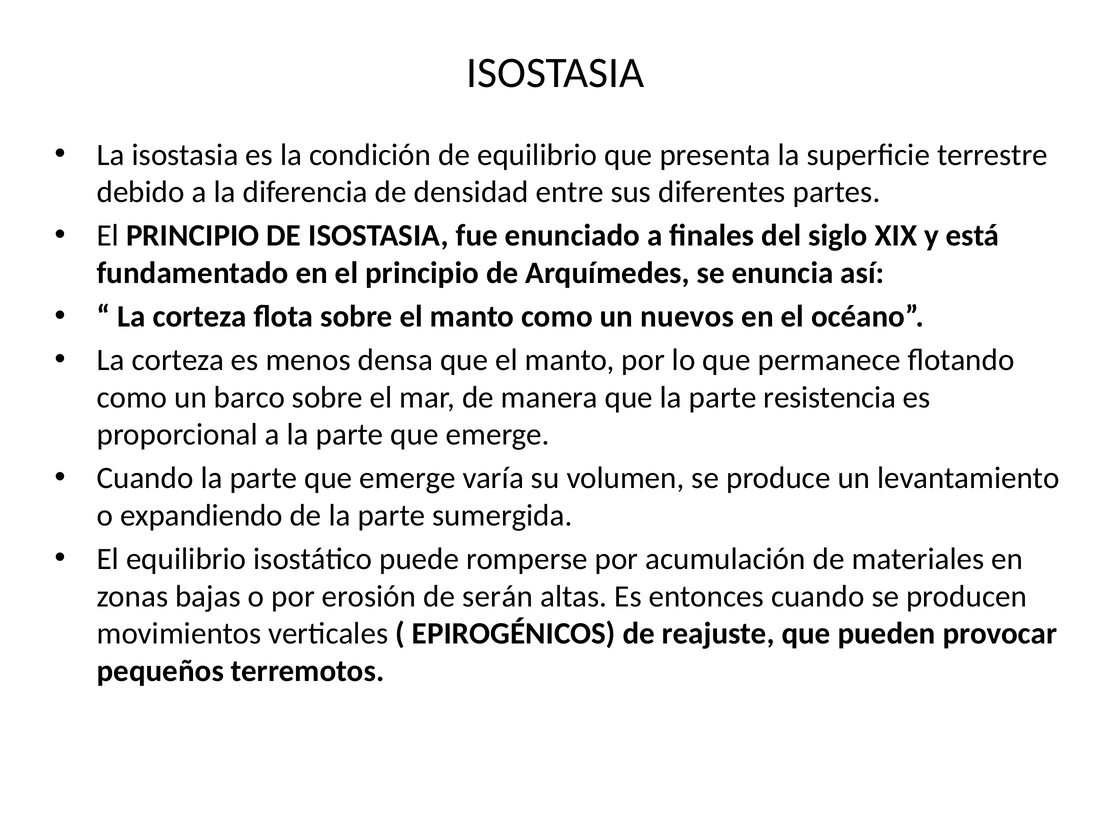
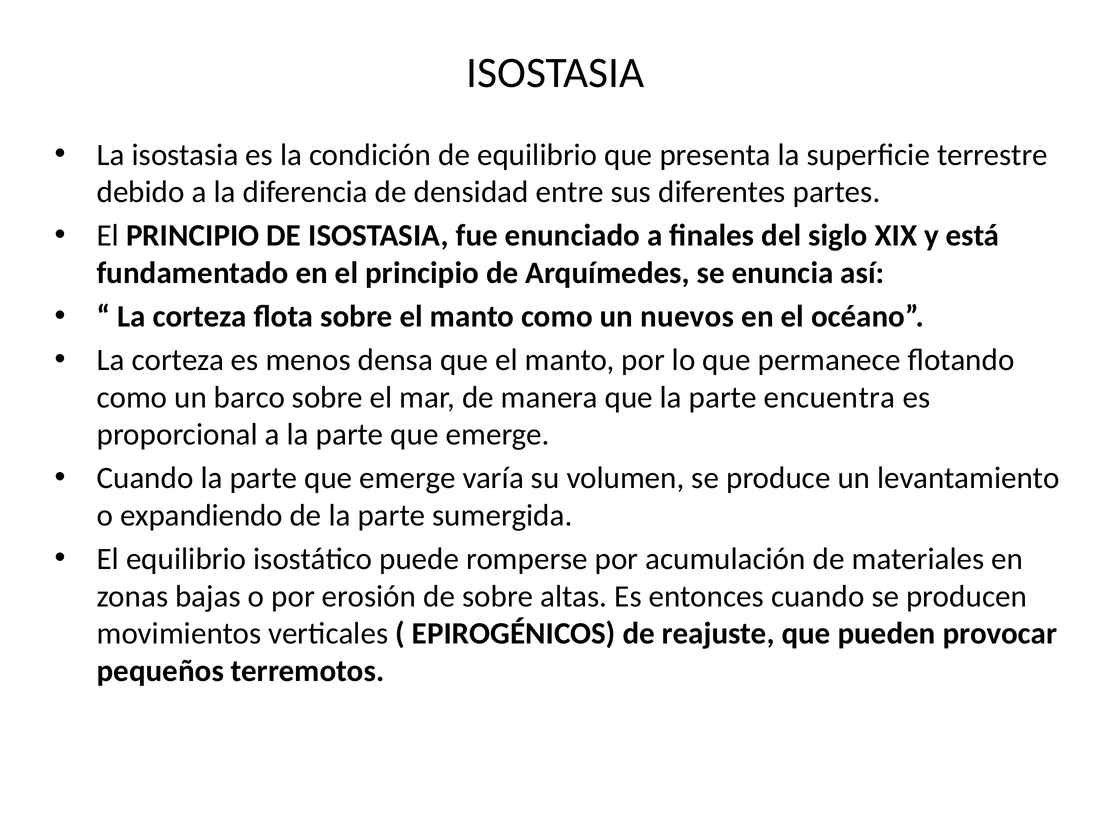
resistencia: resistencia -> encuentra
de serán: serán -> sobre
